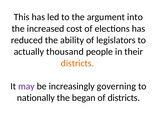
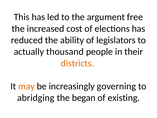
into: into -> free
may colour: purple -> orange
nationally: nationally -> abridging
of districts: districts -> existing
